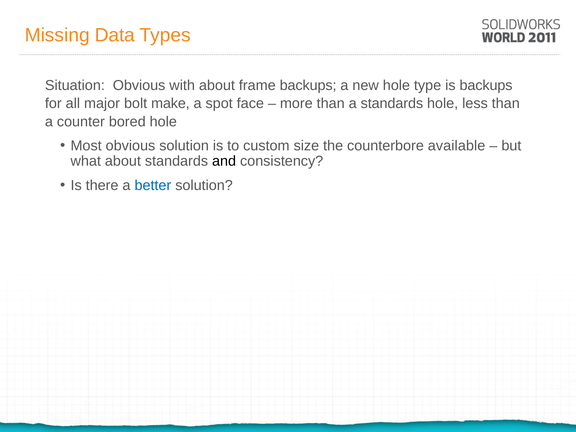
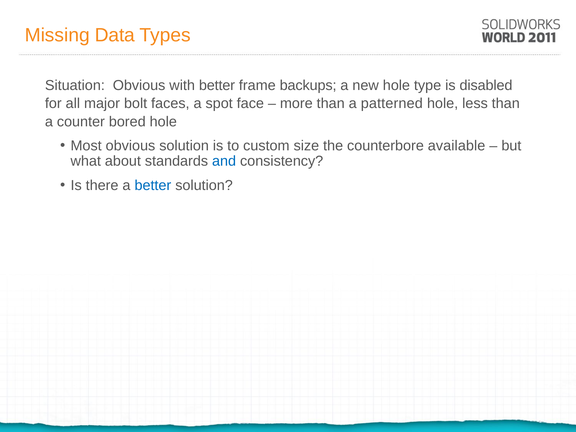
with about: about -> better
is backups: backups -> disabled
make: make -> faces
a standards: standards -> patterned
and colour: black -> blue
